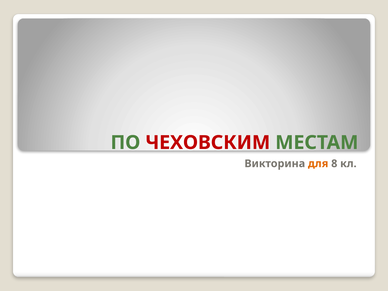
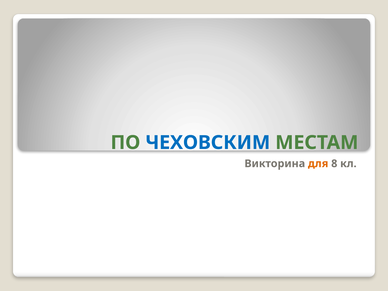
ЧЕХОВСКИМ colour: red -> blue
